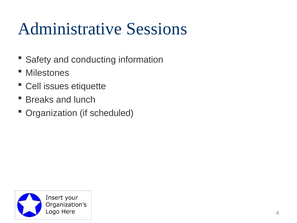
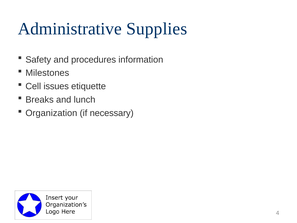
Sessions: Sessions -> Supplies
conducting: conducting -> procedures
scheduled: scheduled -> necessary
